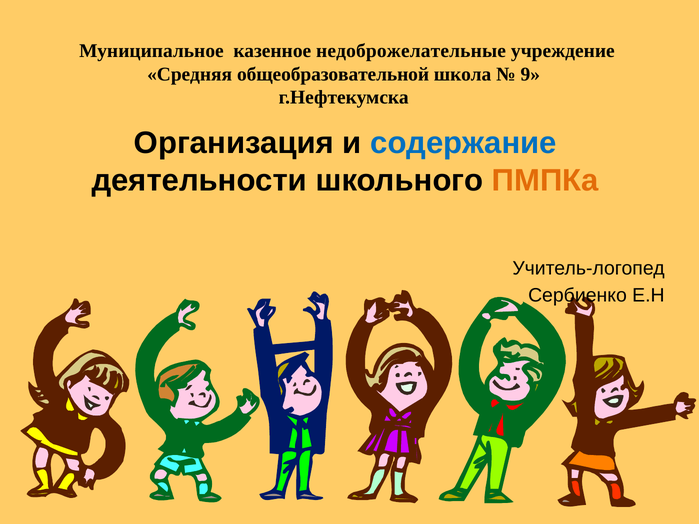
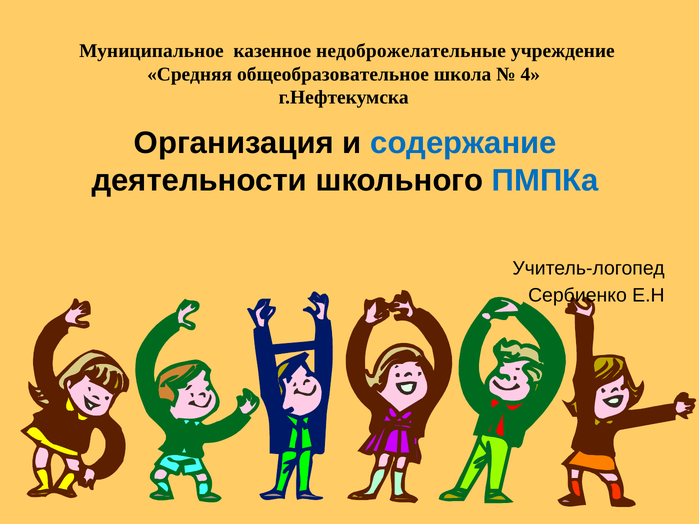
общеобразовательной: общеобразовательной -> общеобразовательное
9: 9 -> 4
ПМПКа colour: orange -> blue
